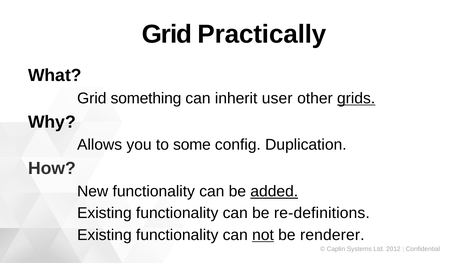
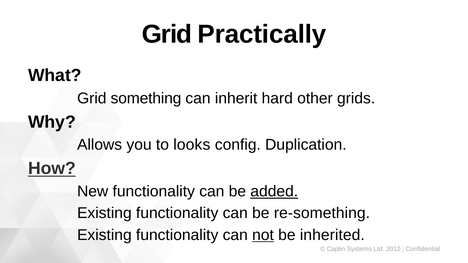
user: user -> hard
grids underline: present -> none
some: some -> looks
How underline: none -> present
re-definitions: re-definitions -> re-something
renderer: renderer -> inherited
